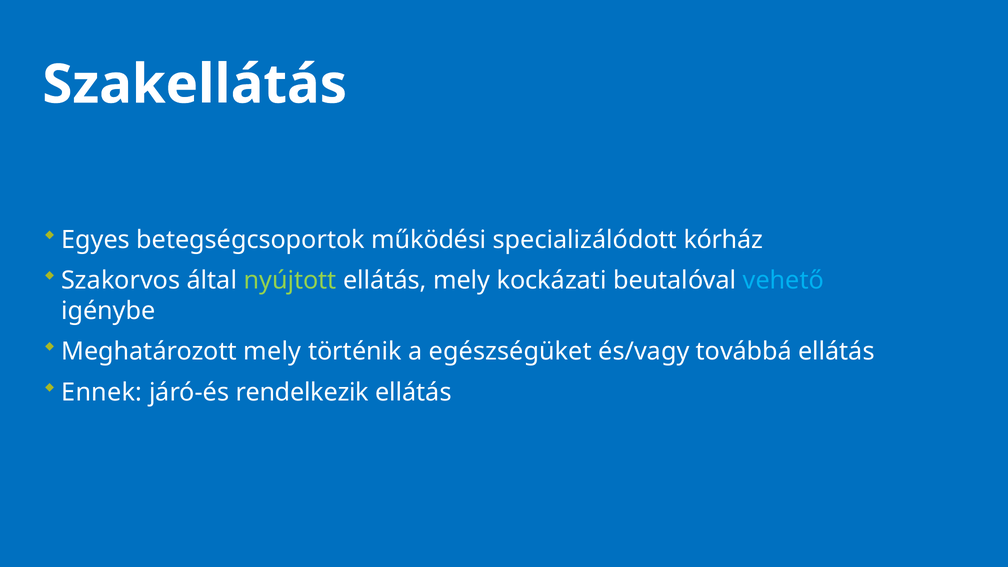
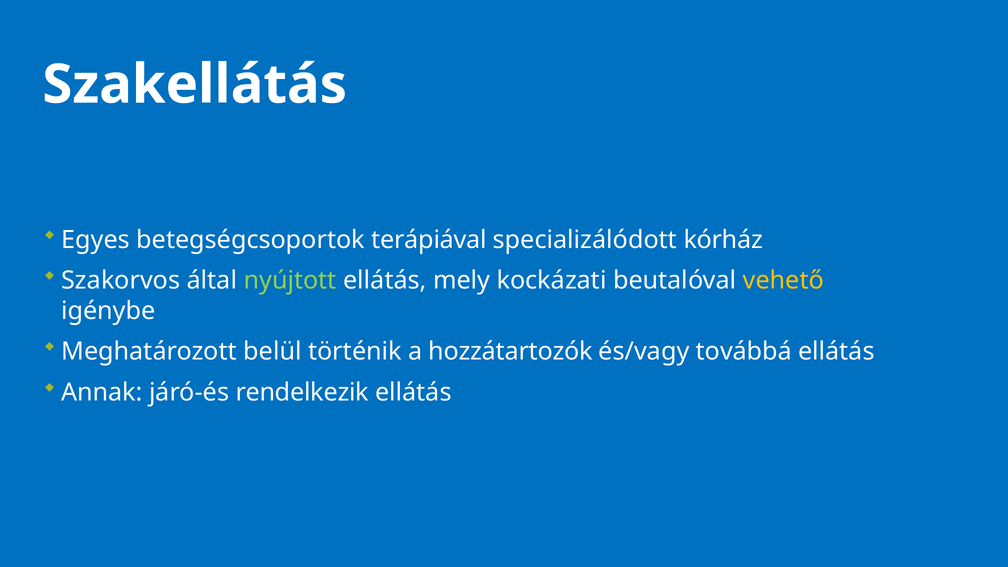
működési: működési -> terápiával
vehető colour: light blue -> yellow
Meghatározott mely: mely -> belül
egészségüket: egészségüket -> hozzátartozók
Ennek: Ennek -> Annak
